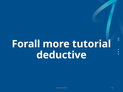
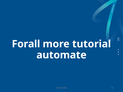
deductive: deductive -> automate
